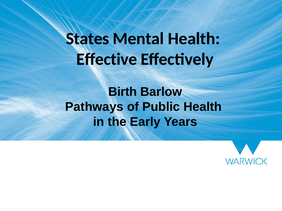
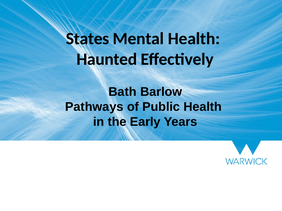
Effective: Effective -> Haunted
Birth: Birth -> Bath
